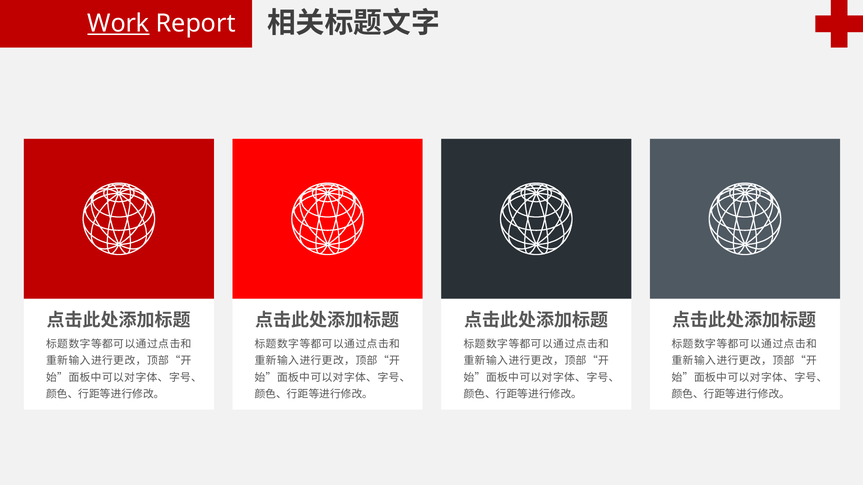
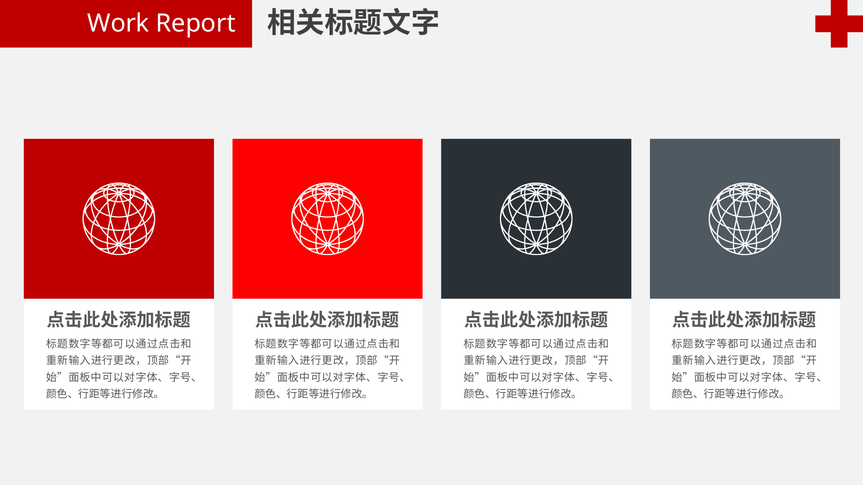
Work underline: present -> none
